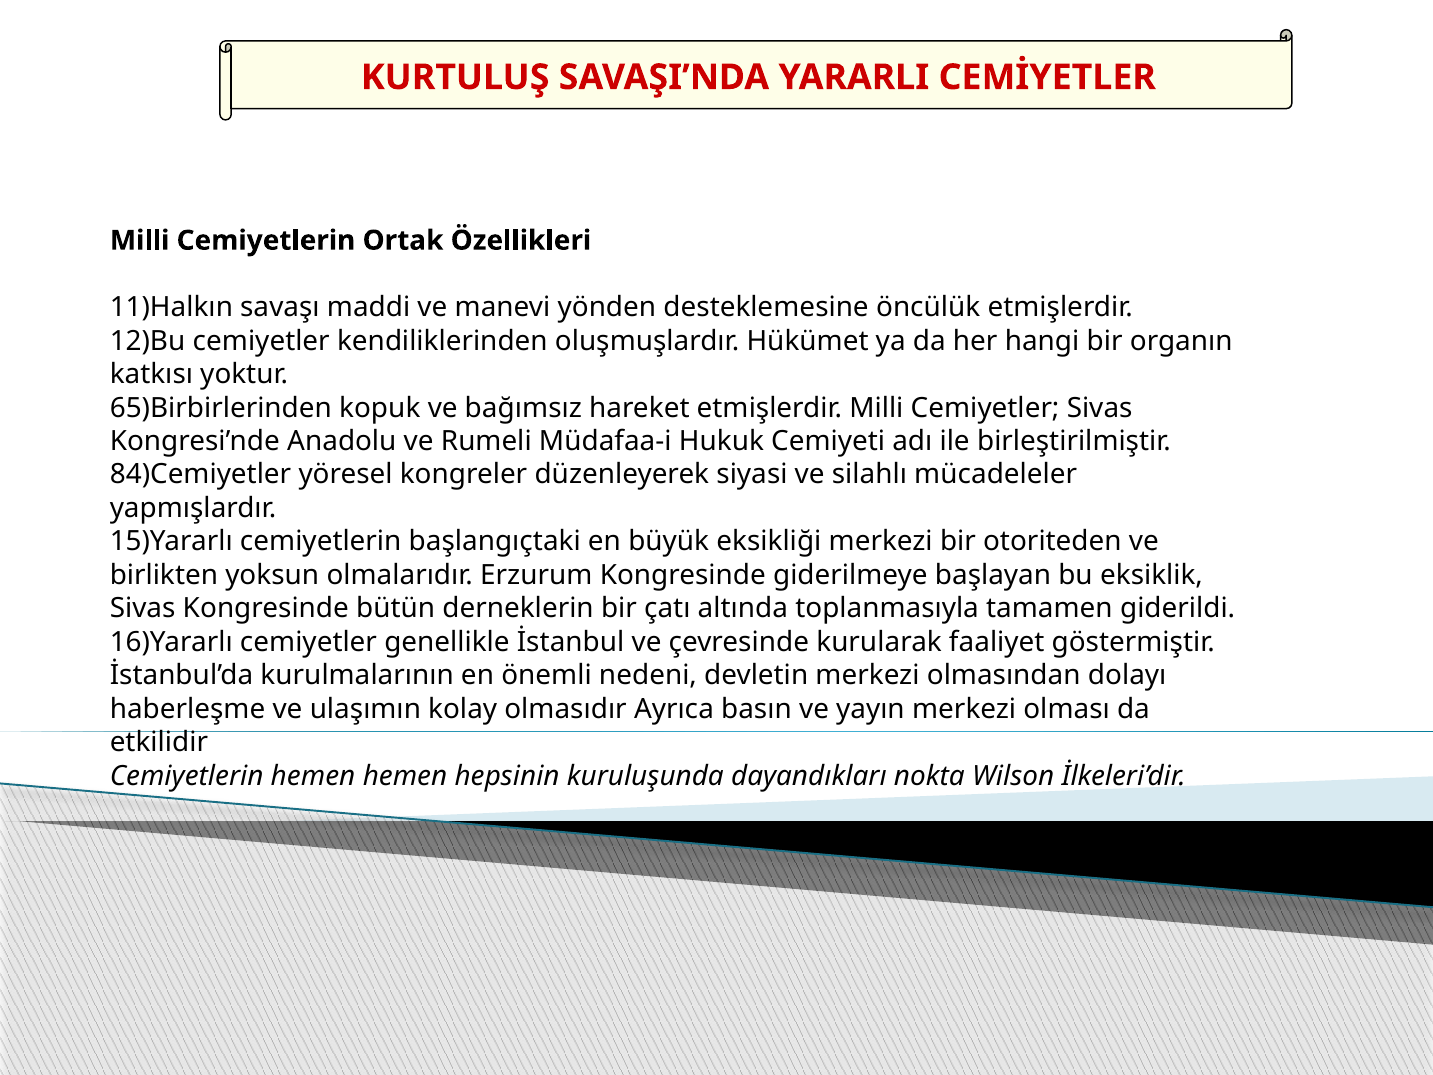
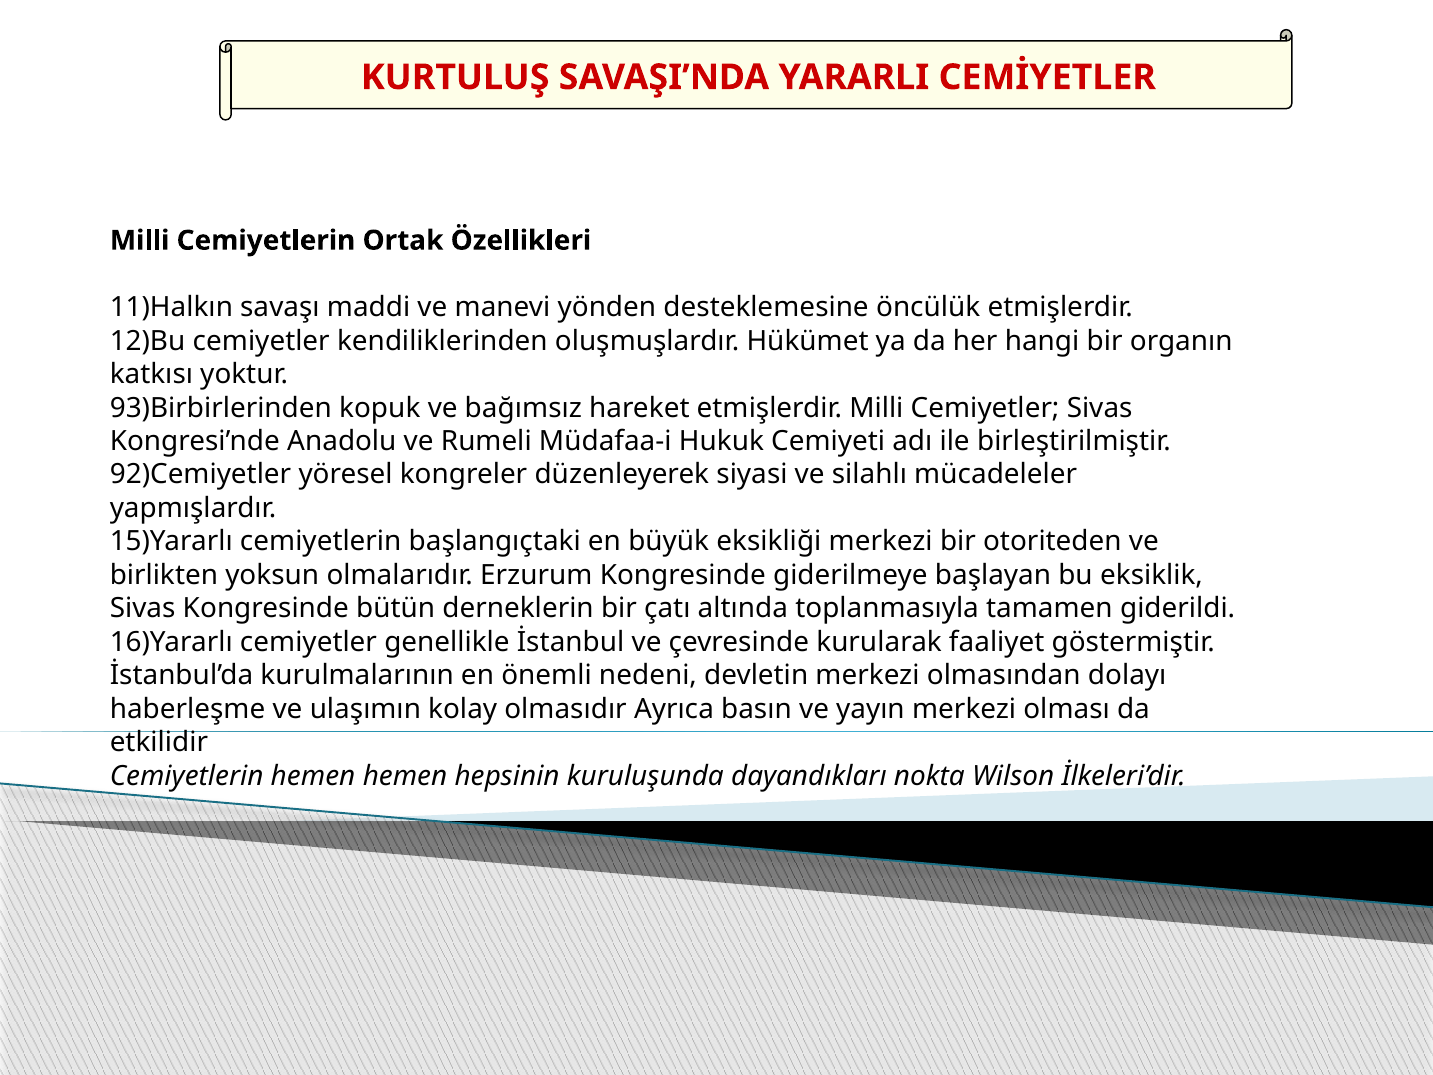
65)Birbirlerinden: 65)Birbirlerinden -> 93)Birbirlerinden
84)Cemiyetler: 84)Cemiyetler -> 92)Cemiyetler
